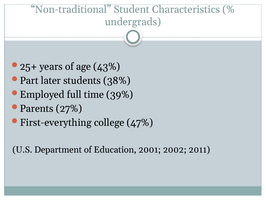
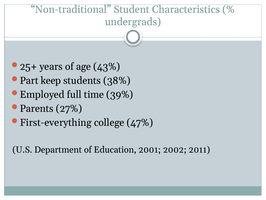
later: later -> keep
